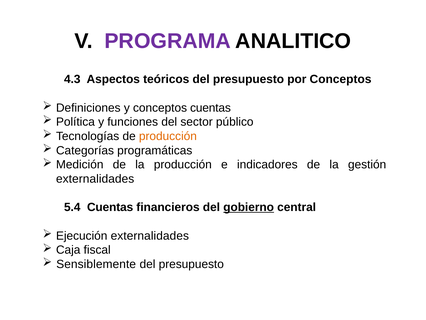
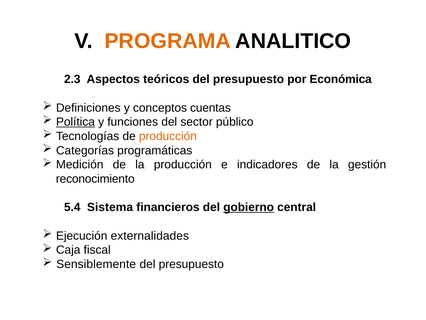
PROGRAMA colour: purple -> orange
4.3: 4.3 -> 2.3
por Conceptos: Conceptos -> Económica
Política underline: none -> present
externalidades at (95, 179): externalidades -> reconocimiento
5.4 Cuentas: Cuentas -> Sistema
